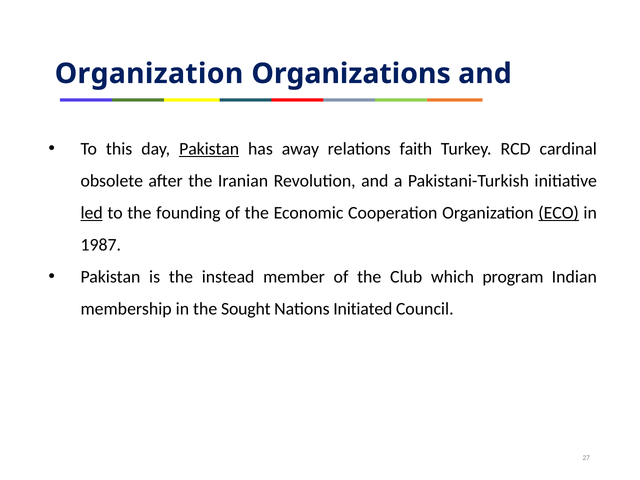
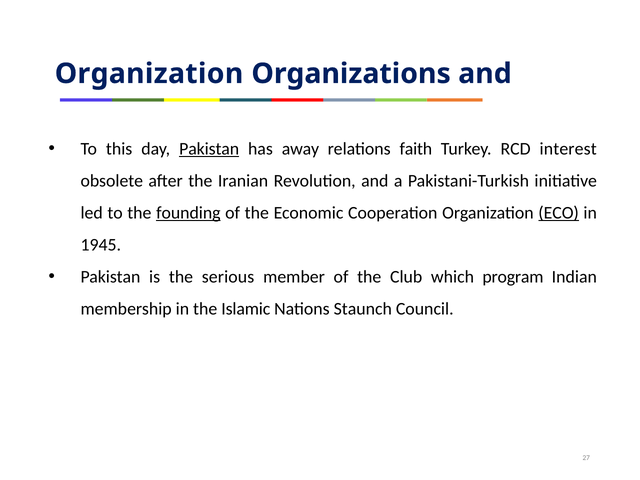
cardinal: cardinal -> interest
led underline: present -> none
founding underline: none -> present
1987: 1987 -> 1945
instead: instead -> serious
Sought: Sought -> Islamic
Initiated: Initiated -> Staunch
